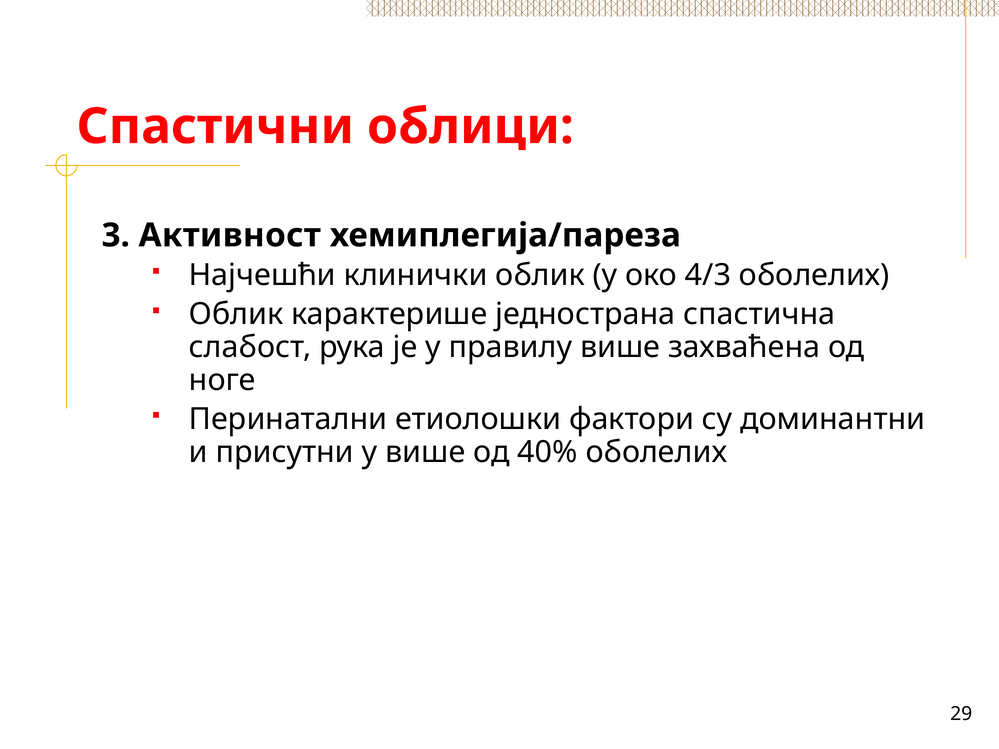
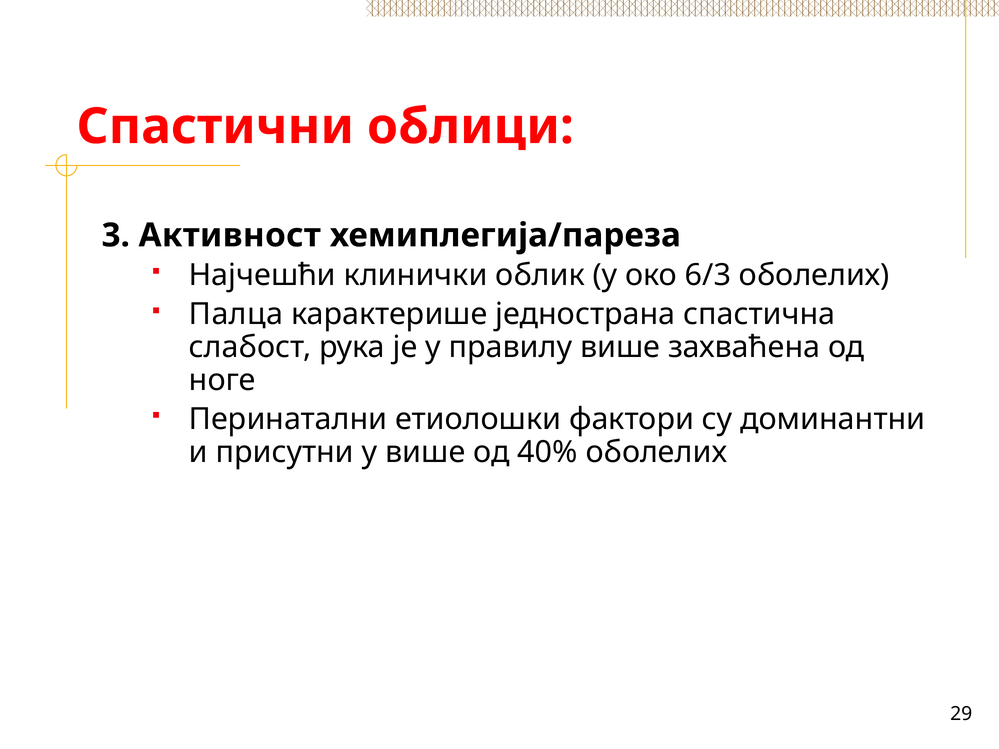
4/3: 4/3 -> 6/3
Облик at (236, 315): Облик -> Палца
